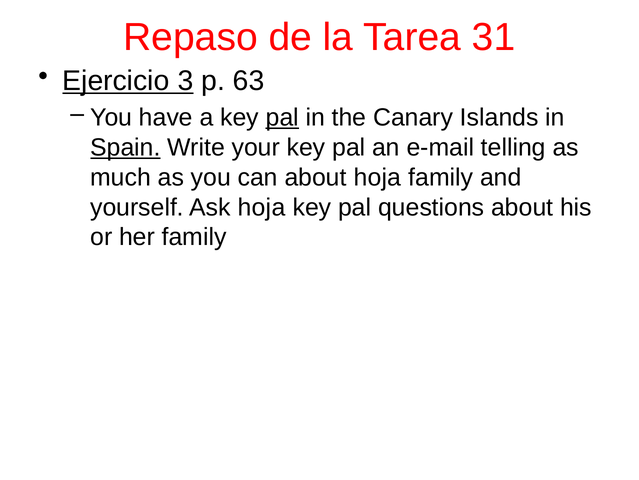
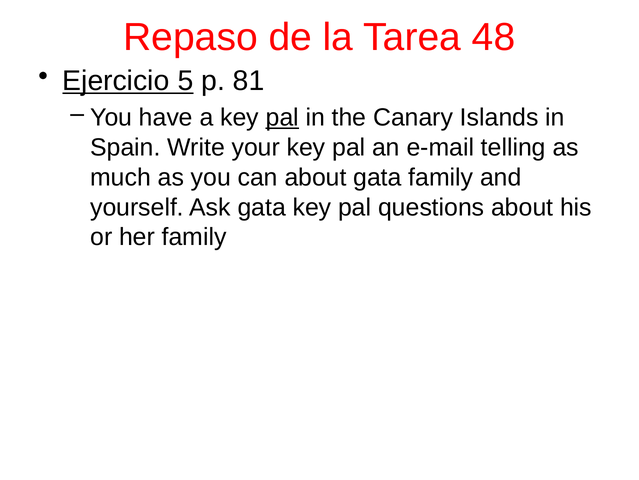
31: 31 -> 48
3: 3 -> 5
63: 63 -> 81
Spain underline: present -> none
about hoja: hoja -> gata
Ask hoja: hoja -> gata
